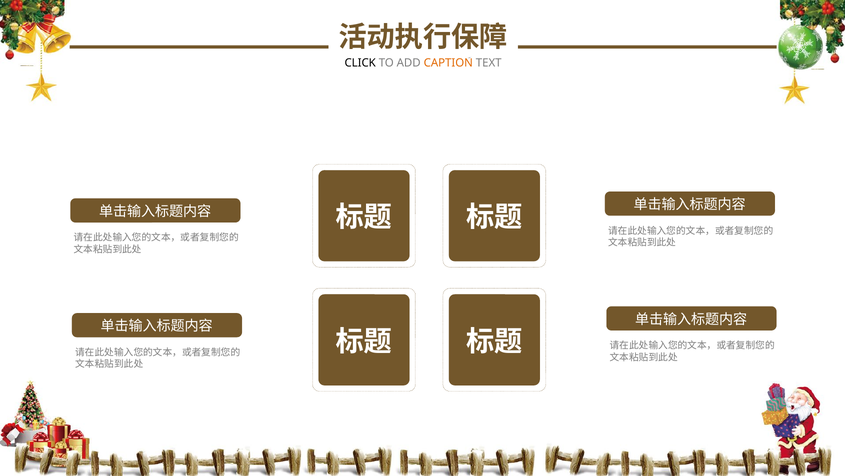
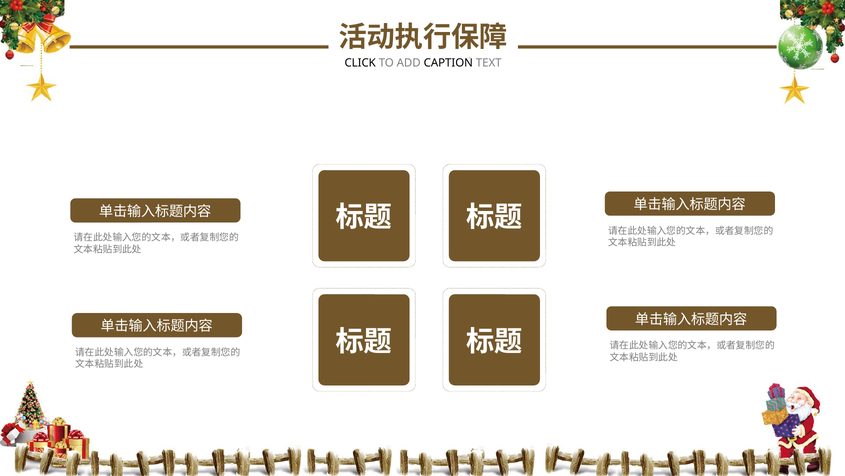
CAPTION colour: orange -> black
